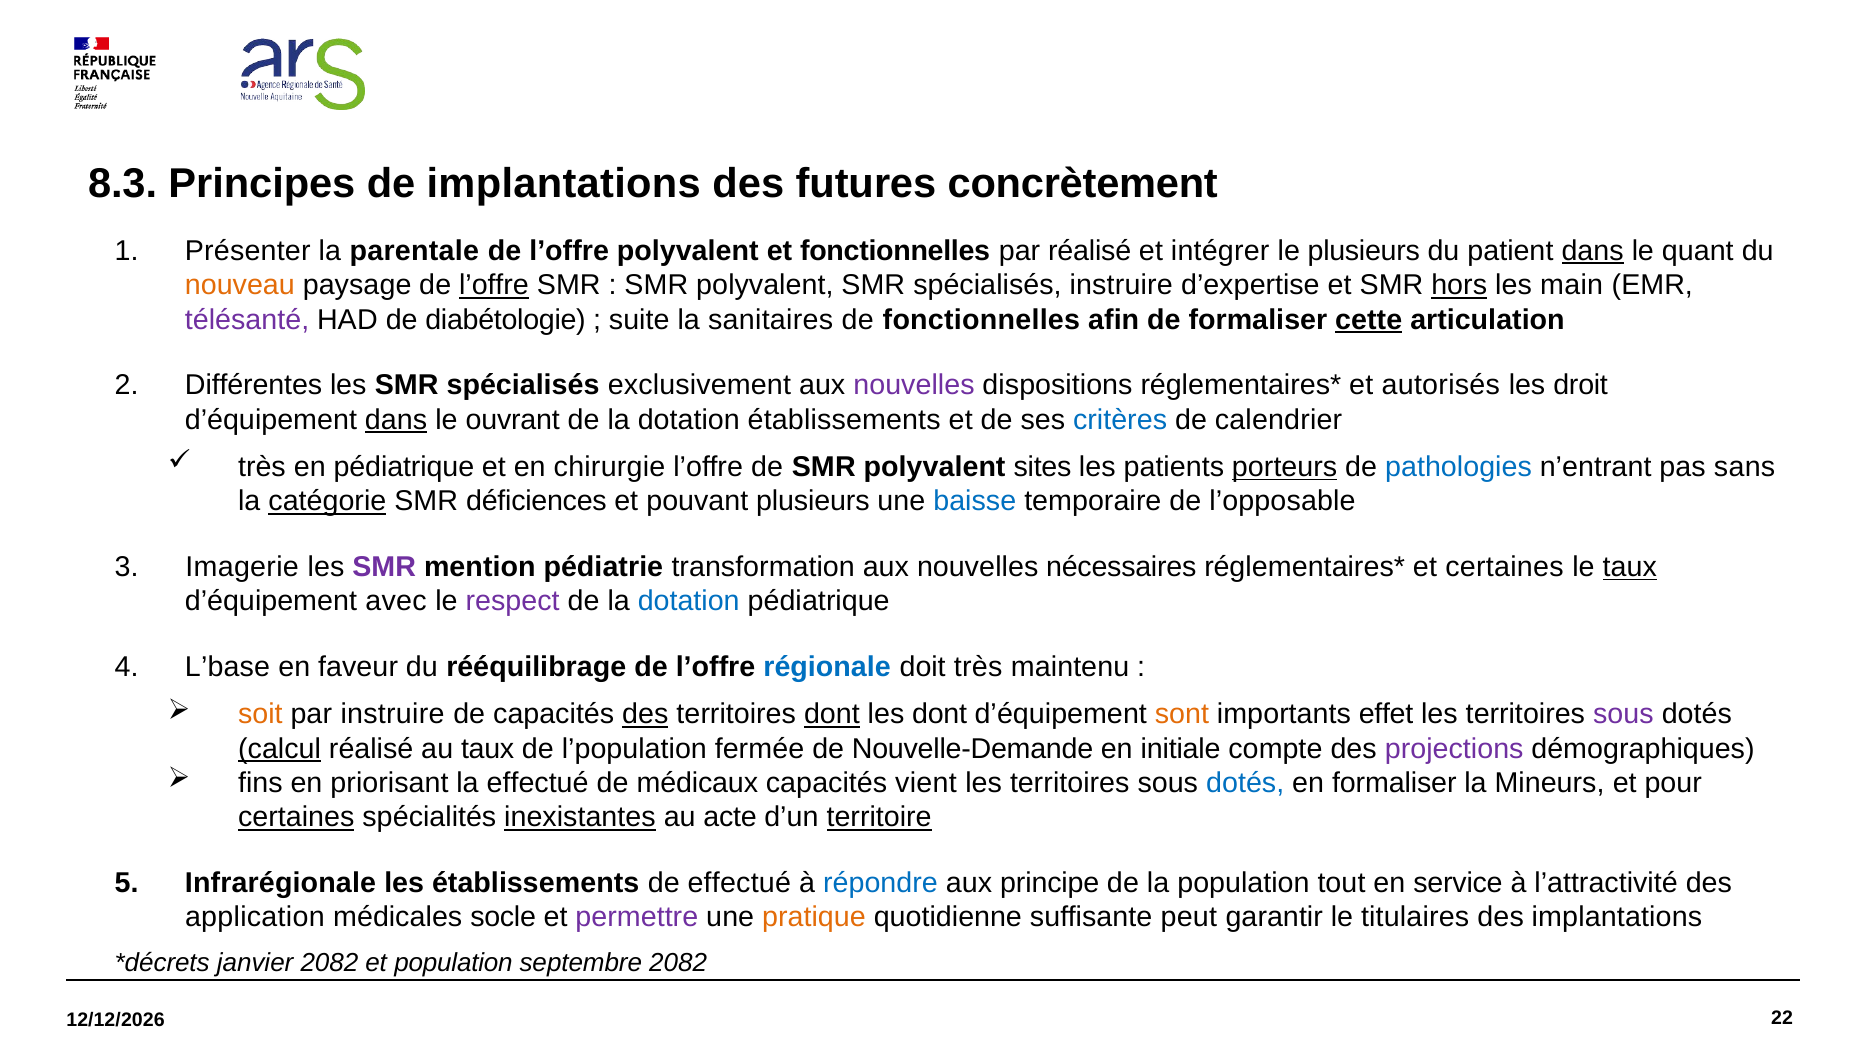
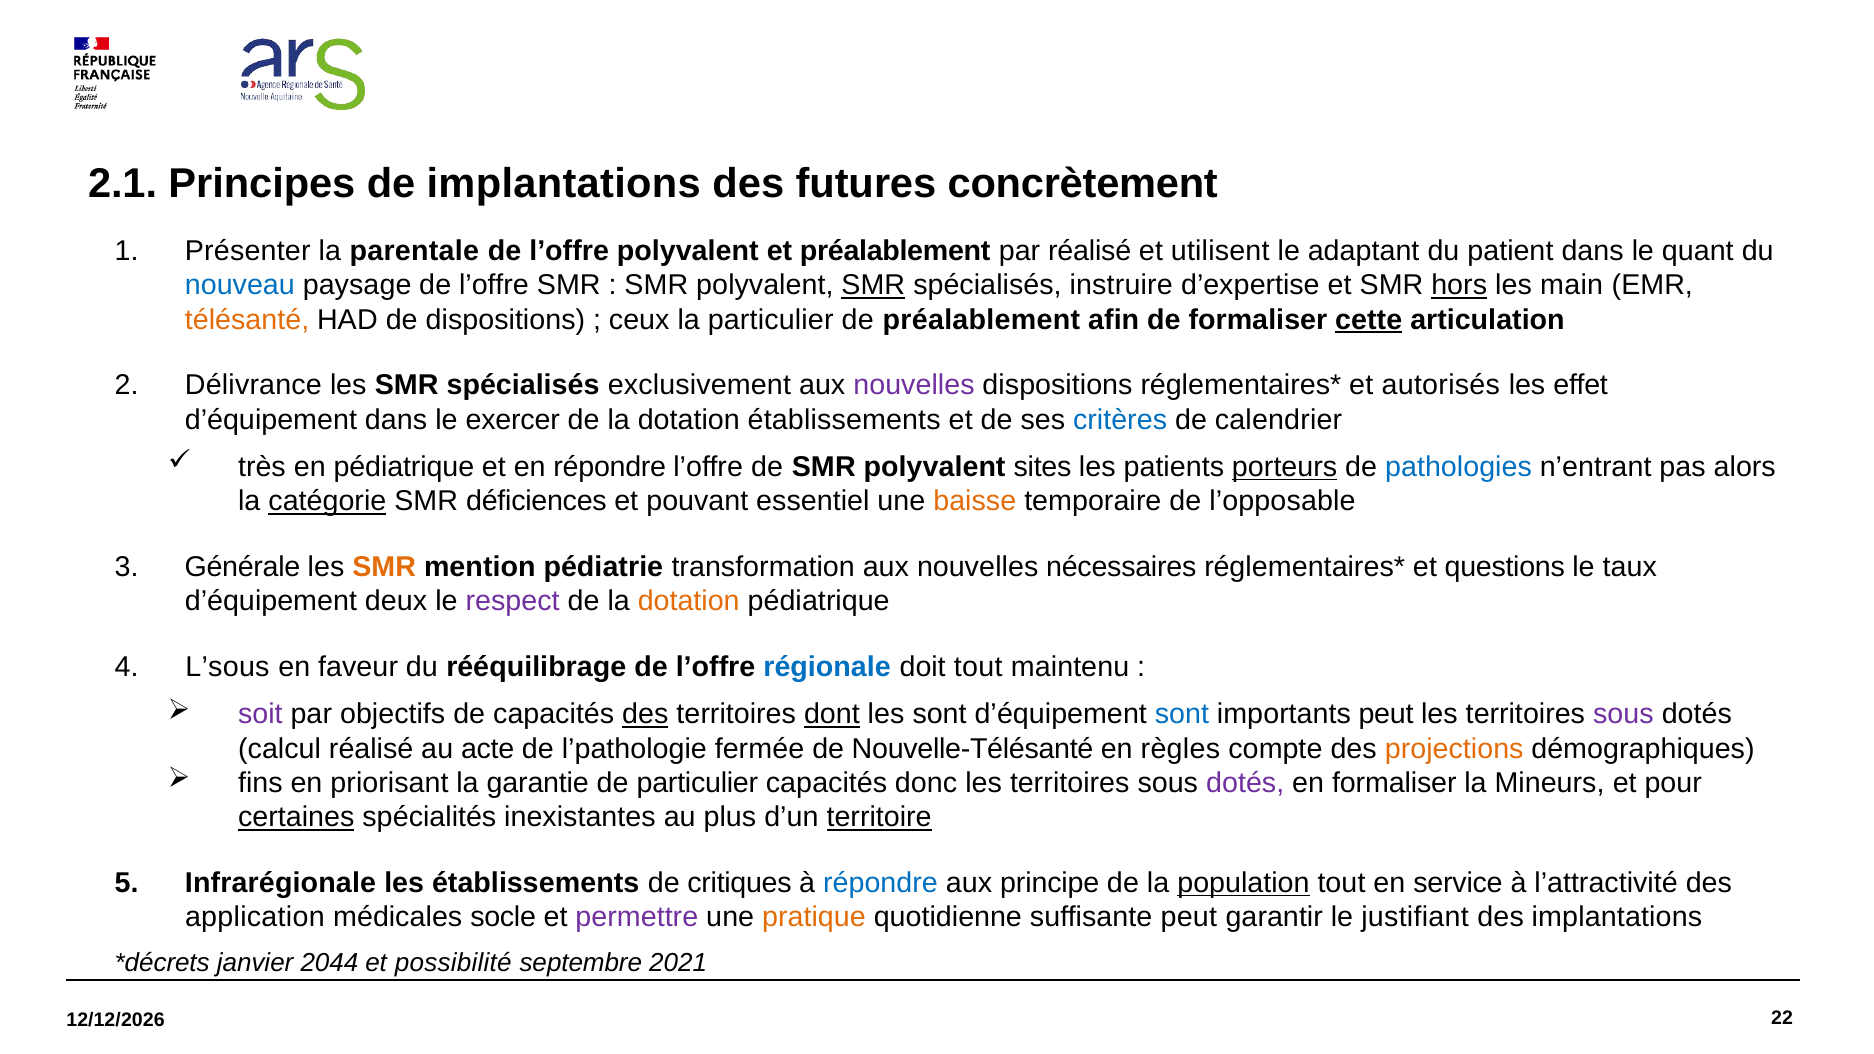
8.3: 8.3 -> 2.1
et fonctionnelles: fonctionnelles -> préalablement
intégrer: intégrer -> utilisent
le plusieurs: plusieurs -> adaptant
dans at (1593, 251) underline: present -> none
nouveau colour: orange -> blue
l’offre at (494, 285) underline: present -> none
SMR at (873, 285) underline: none -> present
télésanté colour: purple -> orange
de diabétologie: diabétologie -> dispositions
suite: suite -> ceux
la sanitaires: sanitaires -> particulier
de fonctionnelles: fonctionnelles -> préalablement
Différentes: Différentes -> Délivrance
droit: droit -> effet
dans at (396, 420) underline: present -> none
ouvrant: ouvrant -> exercer
en chirurgie: chirurgie -> répondre
sans: sans -> alors
pouvant plusieurs: plusieurs -> essentiel
baisse colour: blue -> orange
Imagerie: Imagerie -> Générale
SMR at (384, 567) colour: purple -> orange
et certaines: certaines -> questions
taux at (1630, 567) underline: present -> none
avec: avec -> deux
dotation at (689, 602) colour: blue -> orange
L’base: L’base -> L’sous
doit très: très -> tout
soit colour: orange -> purple
par instruire: instruire -> objectifs
les dont: dont -> sont
sont at (1182, 714) colour: orange -> blue
importants effet: effet -> peut
calcul underline: present -> none
au taux: taux -> acte
l’population: l’population -> l’pathologie
Nouvelle-Demande: Nouvelle-Demande -> Nouvelle-Télésanté
initiale: initiale -> règles
projections colour: purple -> orange
la effectué: effectué -> garantie
de médicaux: médicaux -> particulier
vient: vient -> donc
dotés at (1245, 783) colour: blue -> purple
inexistantes underline: present -> none
acte: acte -> plus
de effectué: effectué -> critiques
population at (1243, 883) underline: none -> present
titulaires: titulaires -> justifiant
janvier 2082: 2082 -> 2044
et population: population -> possibilité
septembre 2082: 2082 -> 2021
